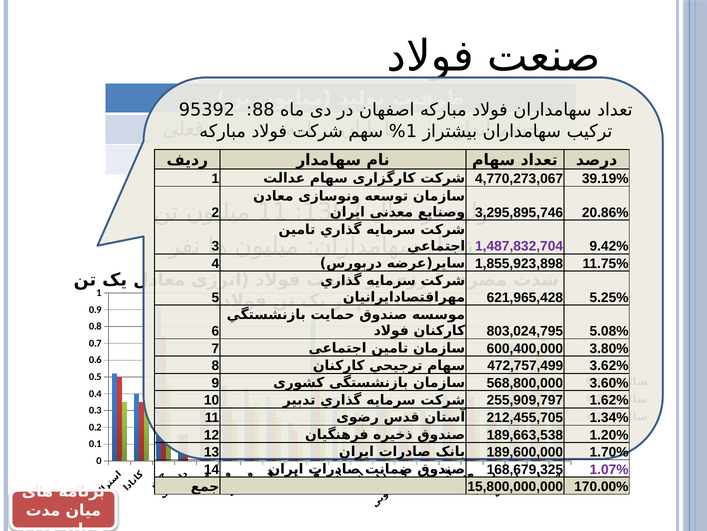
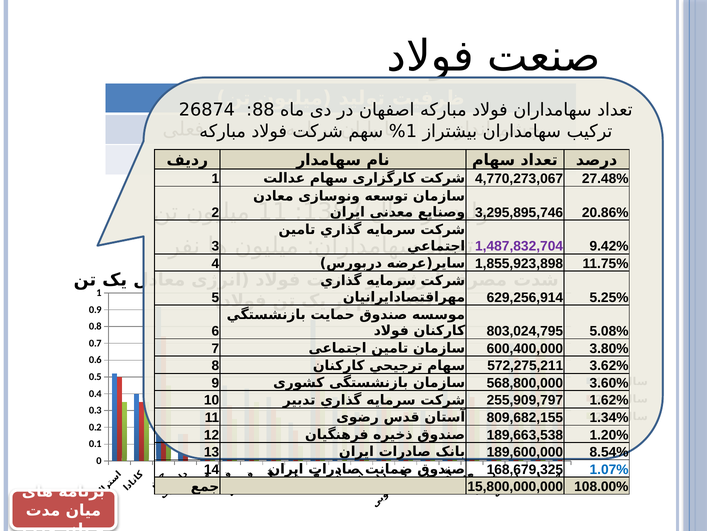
95392: 95392 -> 26874
39.19%: 39.19% -> 27.48%
621,965,428: 621,965,428 -> 629,256,914
472,757,499: 472,757,499 -> 572,275,211
212,455,705: 212,455,705 -> 809,682,155
1.70%: 1.70% -> 8.54%
1.07% colour: purple -> blue
170.00%: 170.00% -> 108.00%
